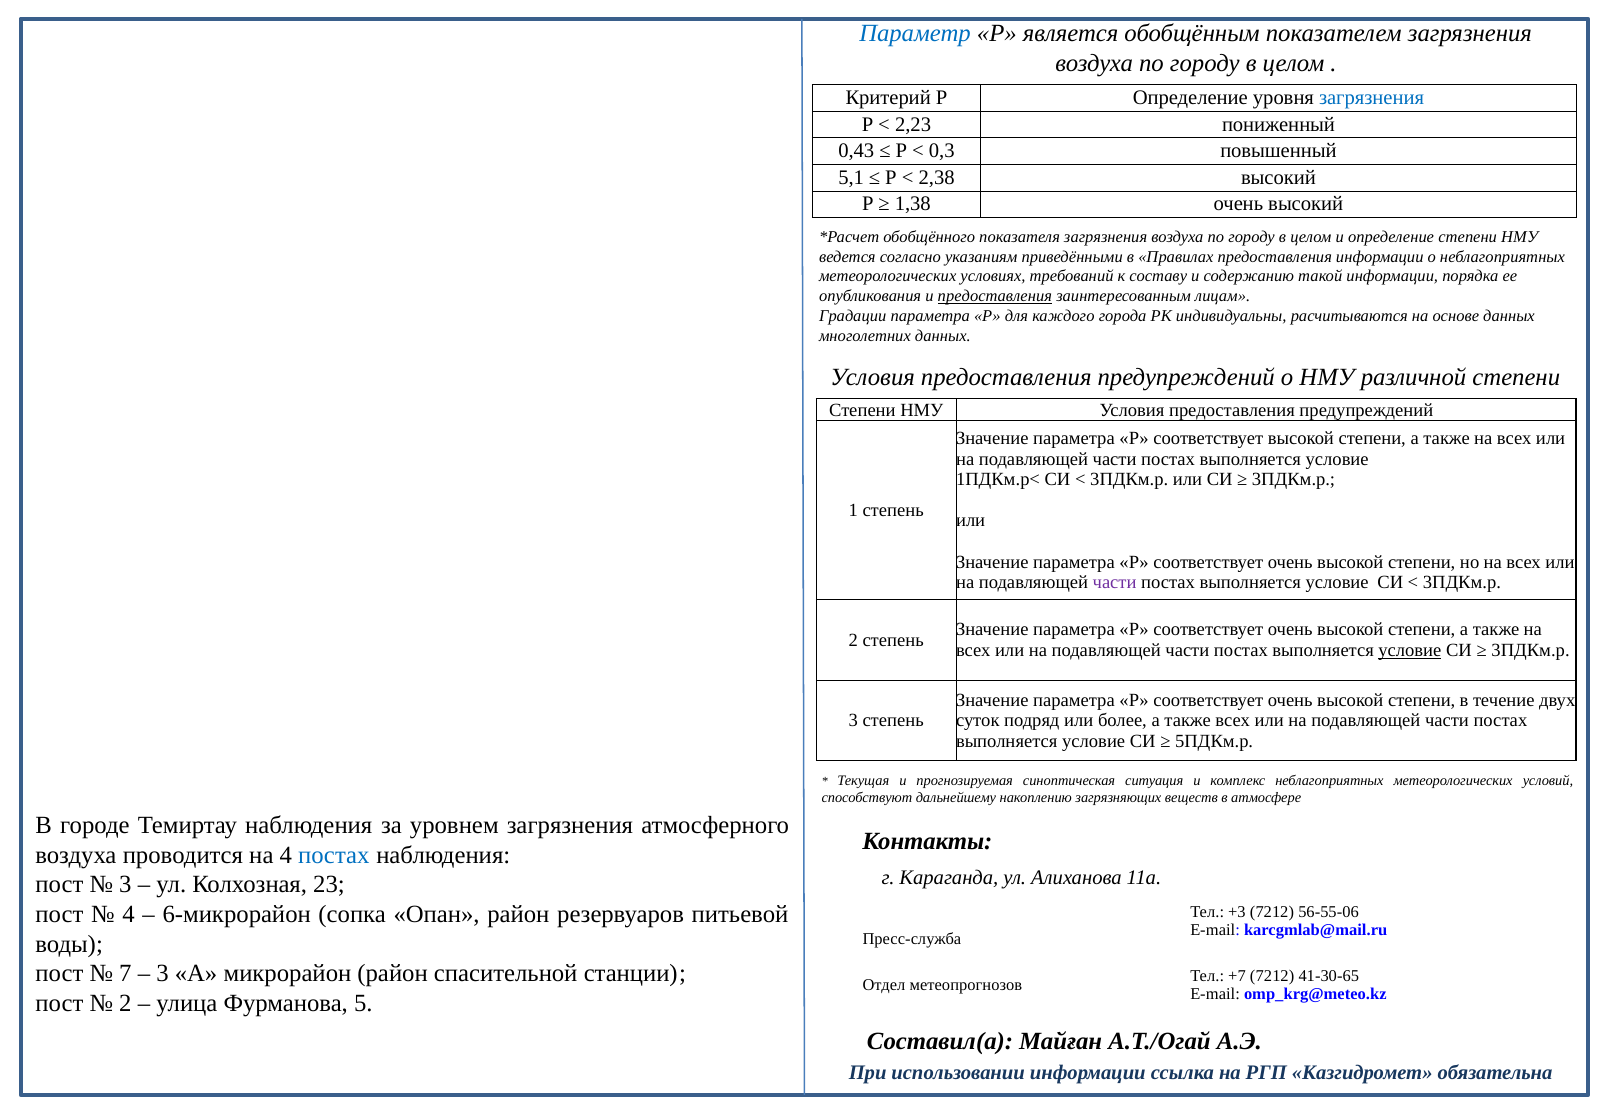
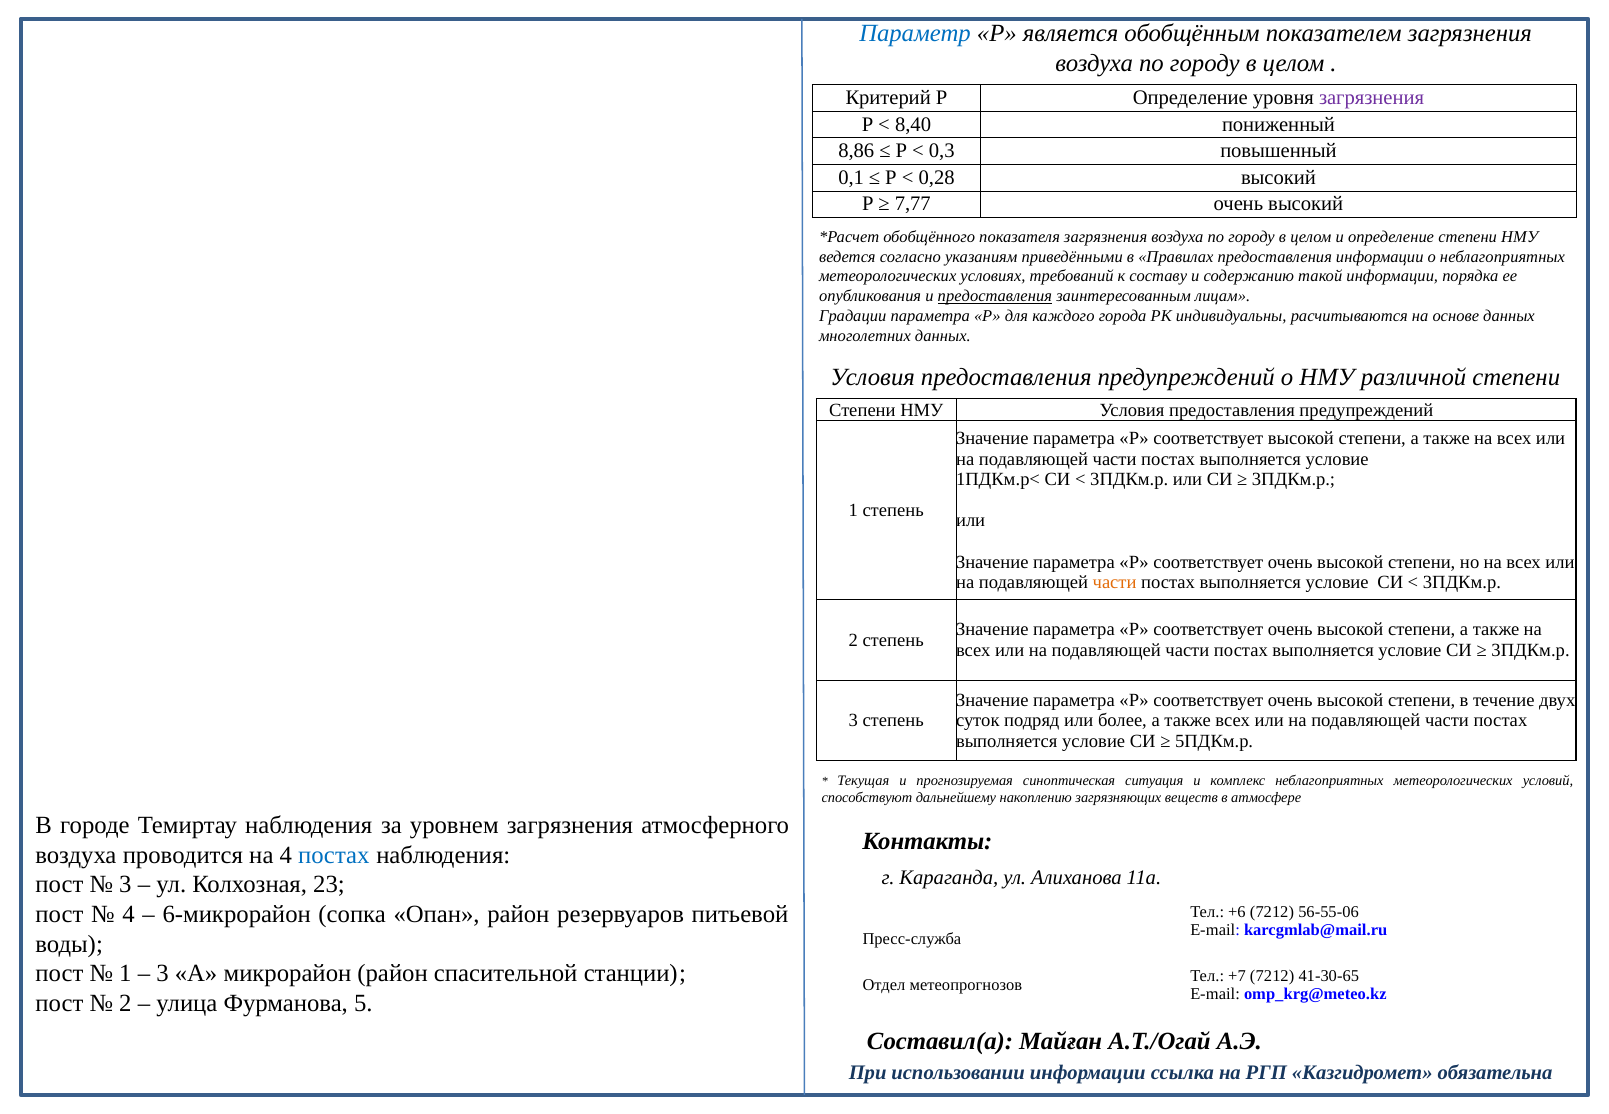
загрязнения at (1372, 98) colour: blue -> purple
2,23: 2,23 -> 8,40
0,43: 0,43 -> 8,86
5,1: 5,1 -> 0,1
2,38: 2,38 -> 0,28
1,38: 1,38 -> 7,77
части at (1115, 582) colour: purple -> orange
условие at (1410, 650) underline: present -> none
+3: +3 -> +6
7 at (125, 974): 7 -> 1
